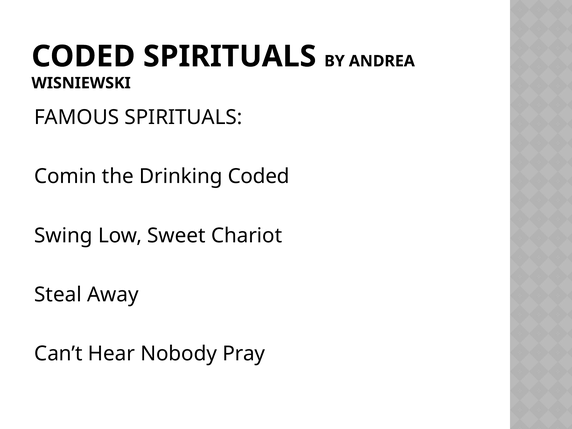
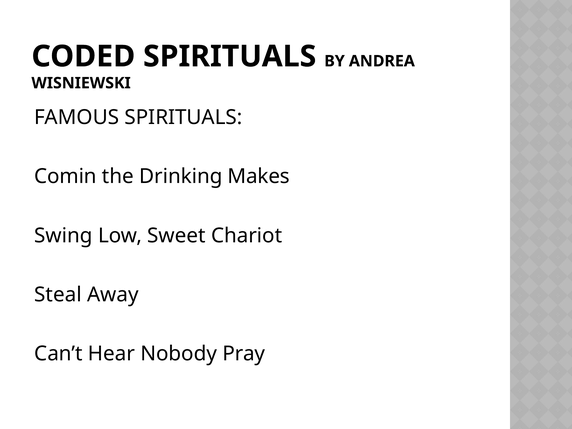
Drinking Coded: Coded -> Makes
